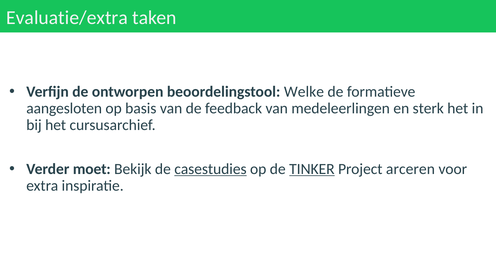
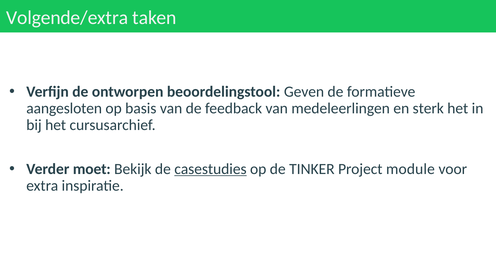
Evaluatie/extra: Evaluatie/extra -> Volgende/extra
Welke: Welke -> Geven
TINKER underline: present -> none
arceren: arceren -> module
